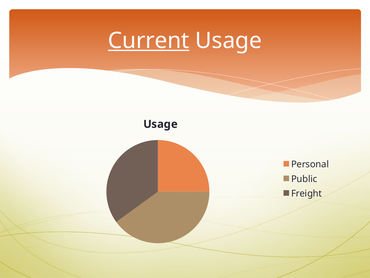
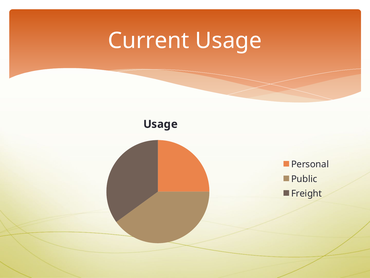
Current underline: present -> none
